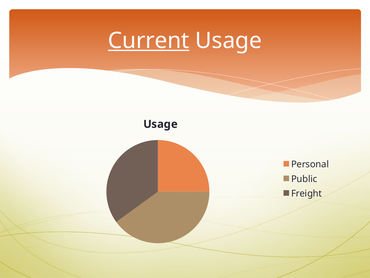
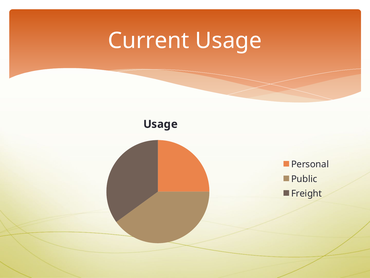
Current underline: present -> none
